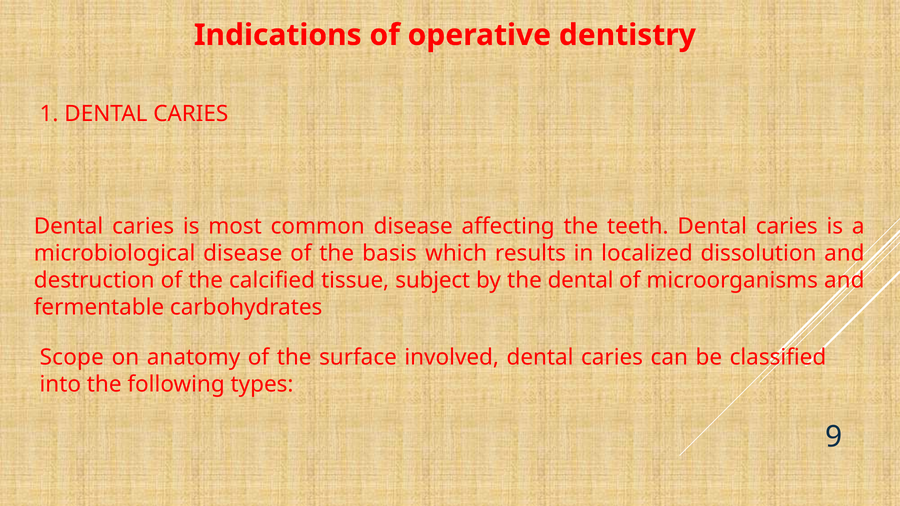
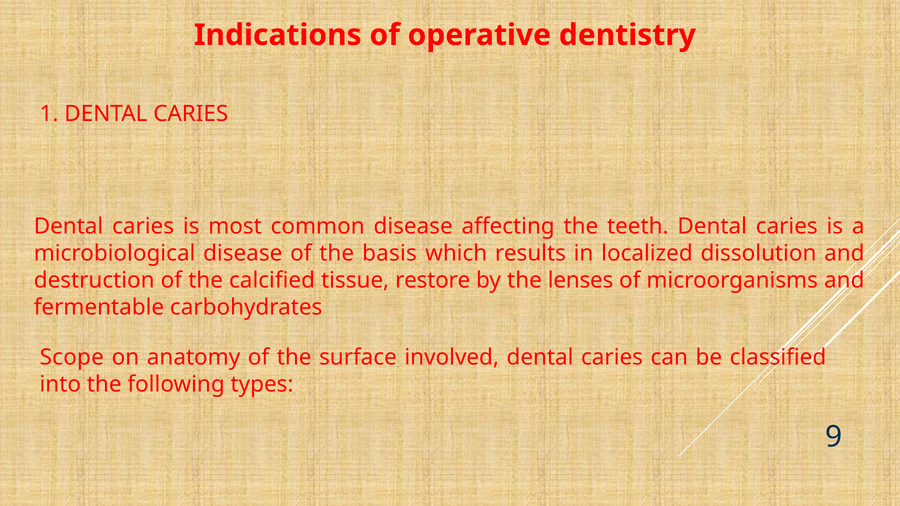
subject: subject -> restore
the dental: dental -> lenses
